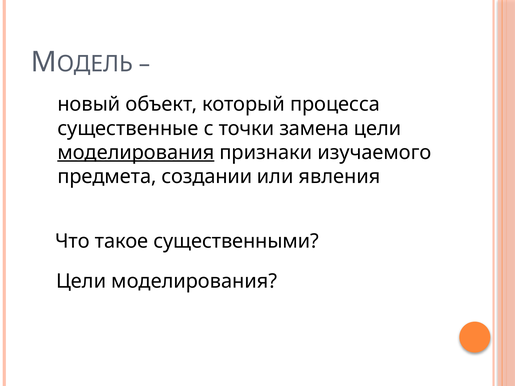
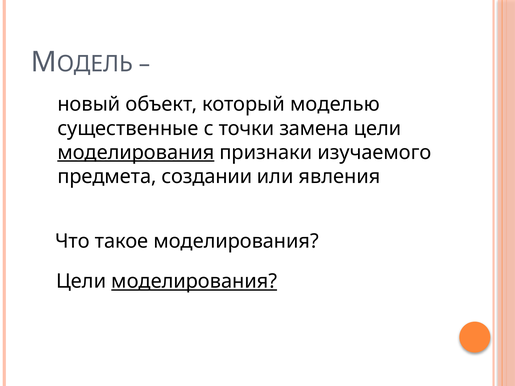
процесса: процесса -> моделью
такое существенными: существенными -> моделирования
моделирования at (194, 281) underline: none -> present
